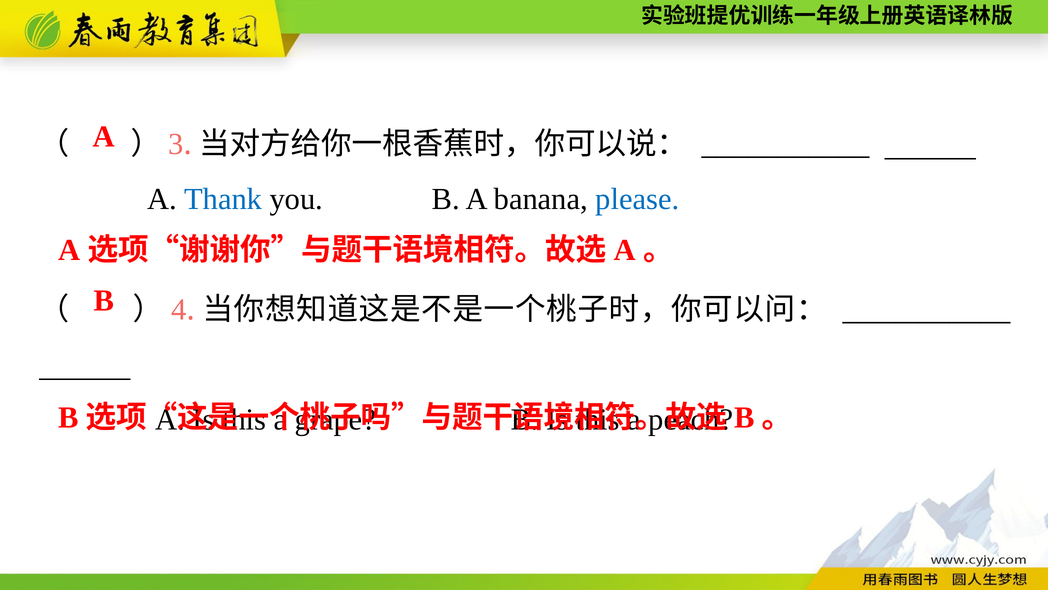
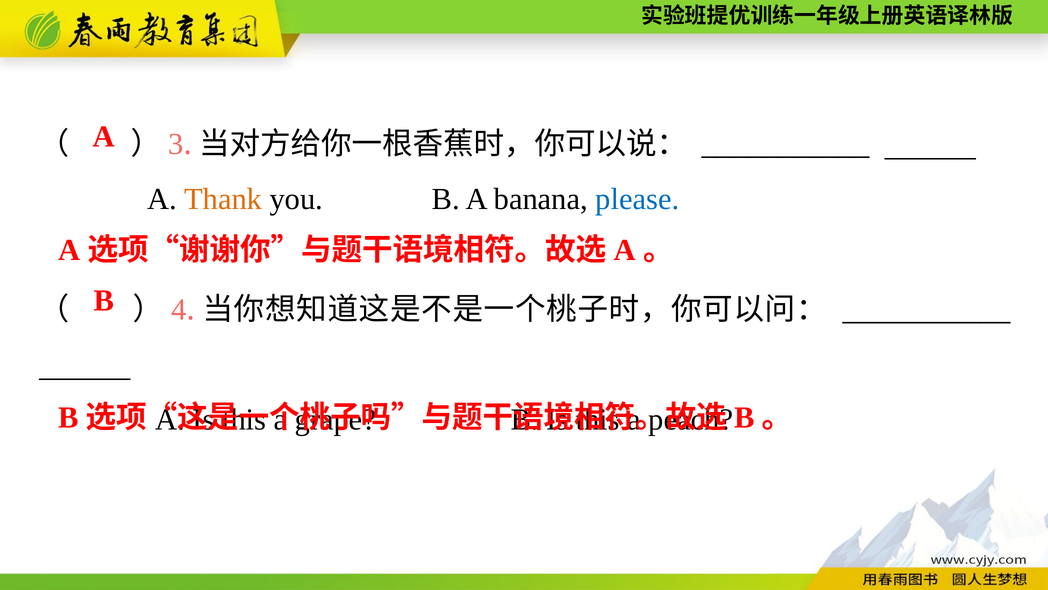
Thank colour: blue -> orange
